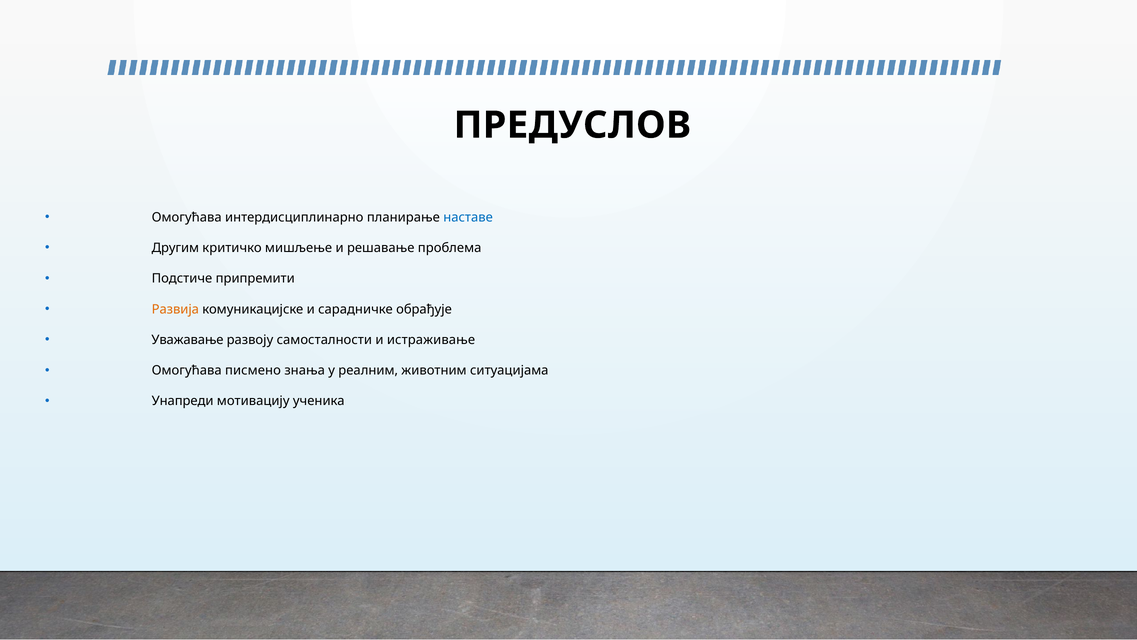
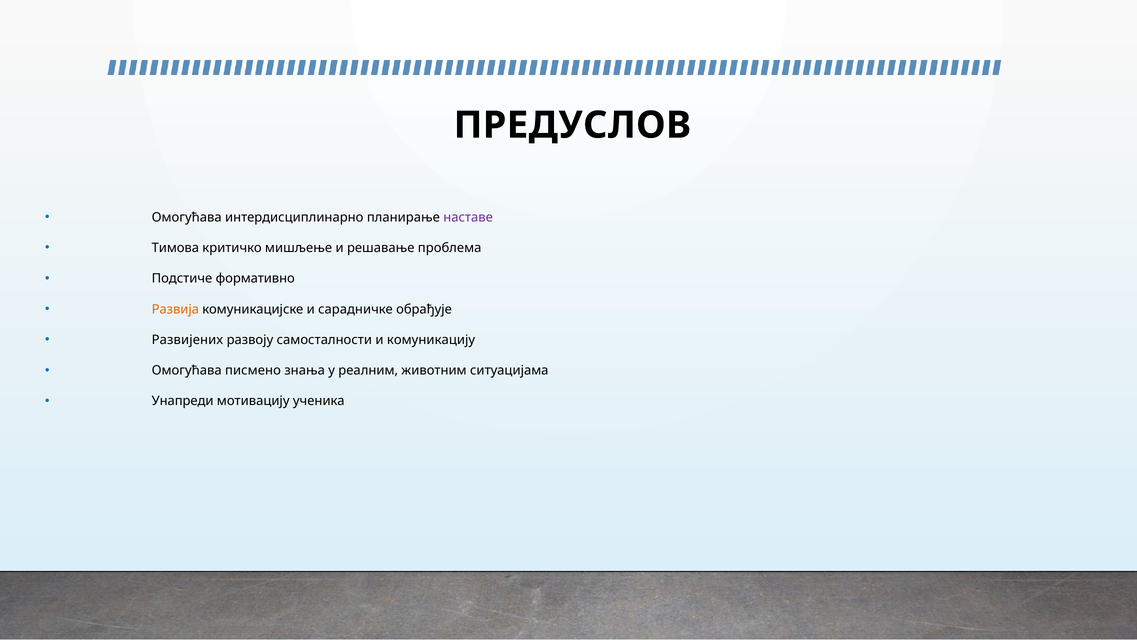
наставе colour: blue -> purple
Другим: Другим -> Тимова
припремити: припремити -> формативно
Уважавање: Уважавање -> Развијених
истраживање: истраживање -> комуникацију
